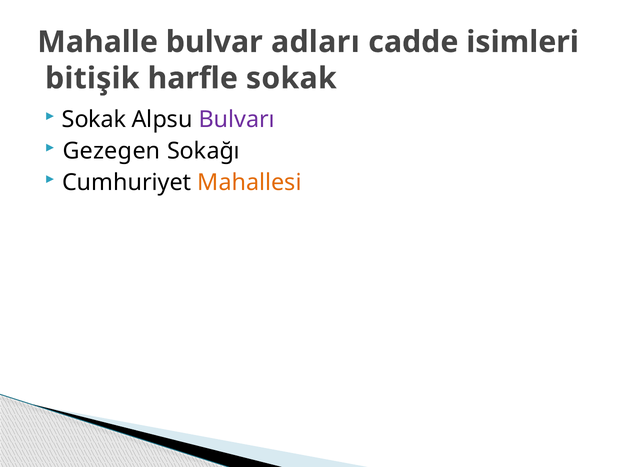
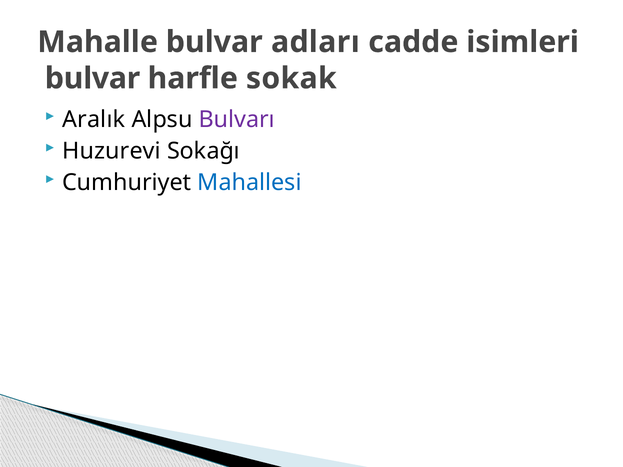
bitişik at (92, 78): bitişik -> bulvar
Sokak at (94, 120): Sokak -> Aralık
Gezegen: Gezegen -> Huzurevi
Mahallesi colour: orange -> blue
